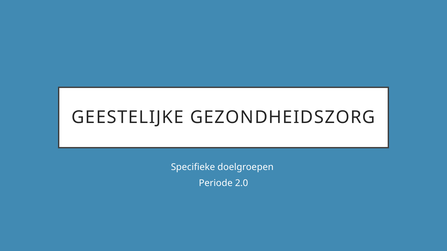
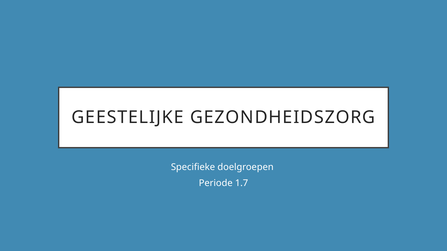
2.0: 2.0 -> 1.7
